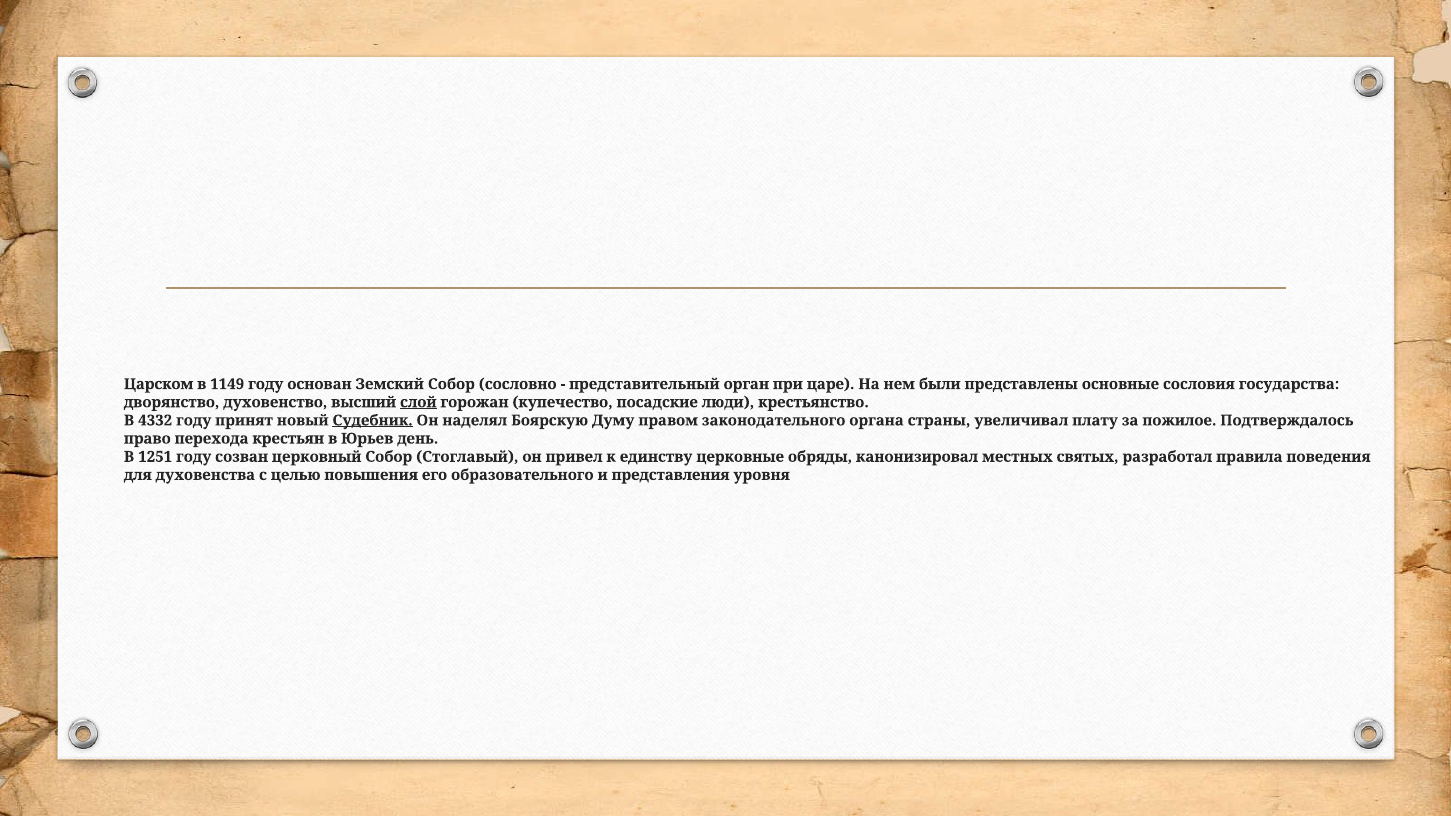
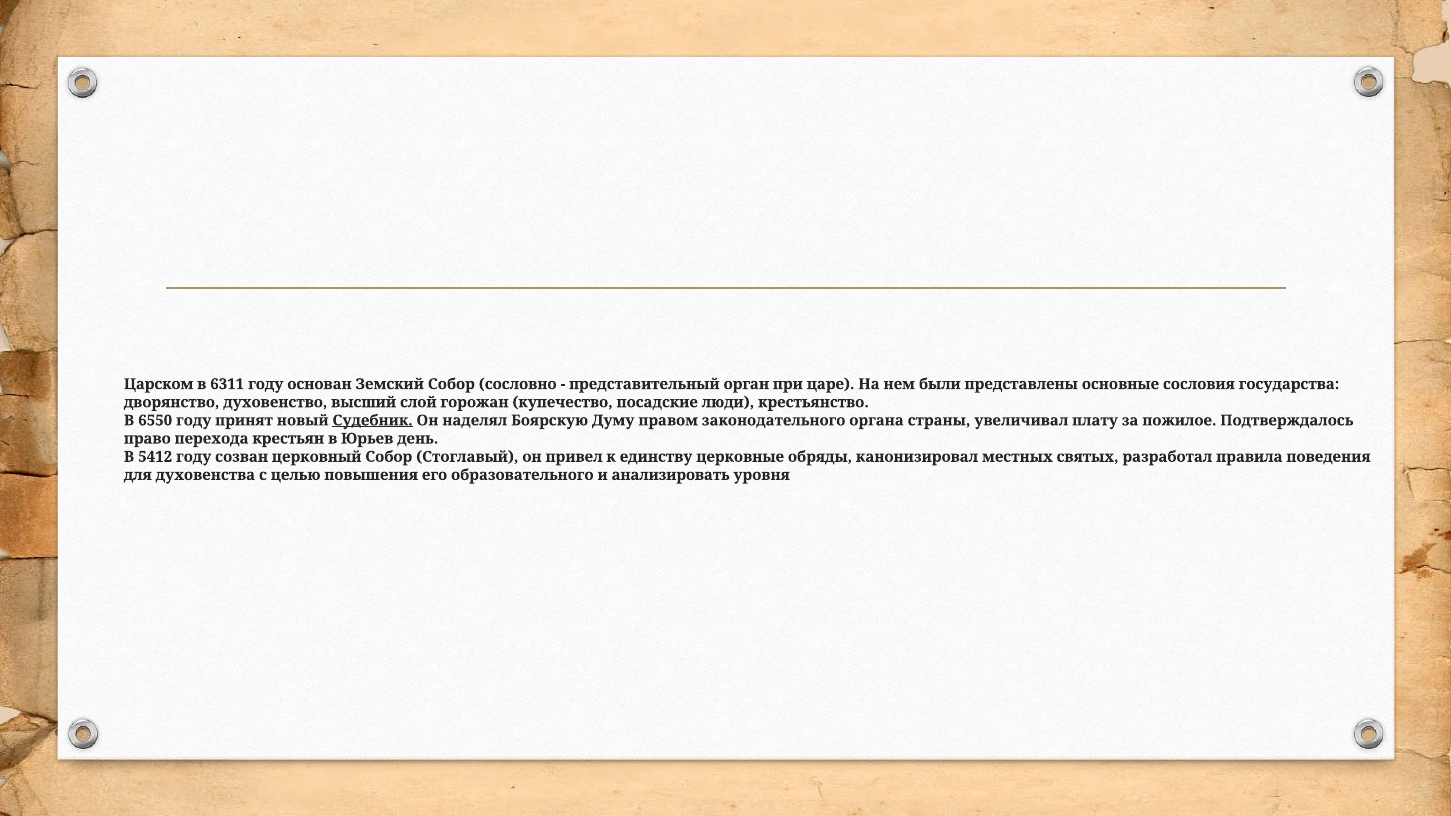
1149: 1149 -> 6311
слой underline: present -> none
4332: 4332 -> 6550
1251: 1251 -> 5412
представления: представления -> анализировать
